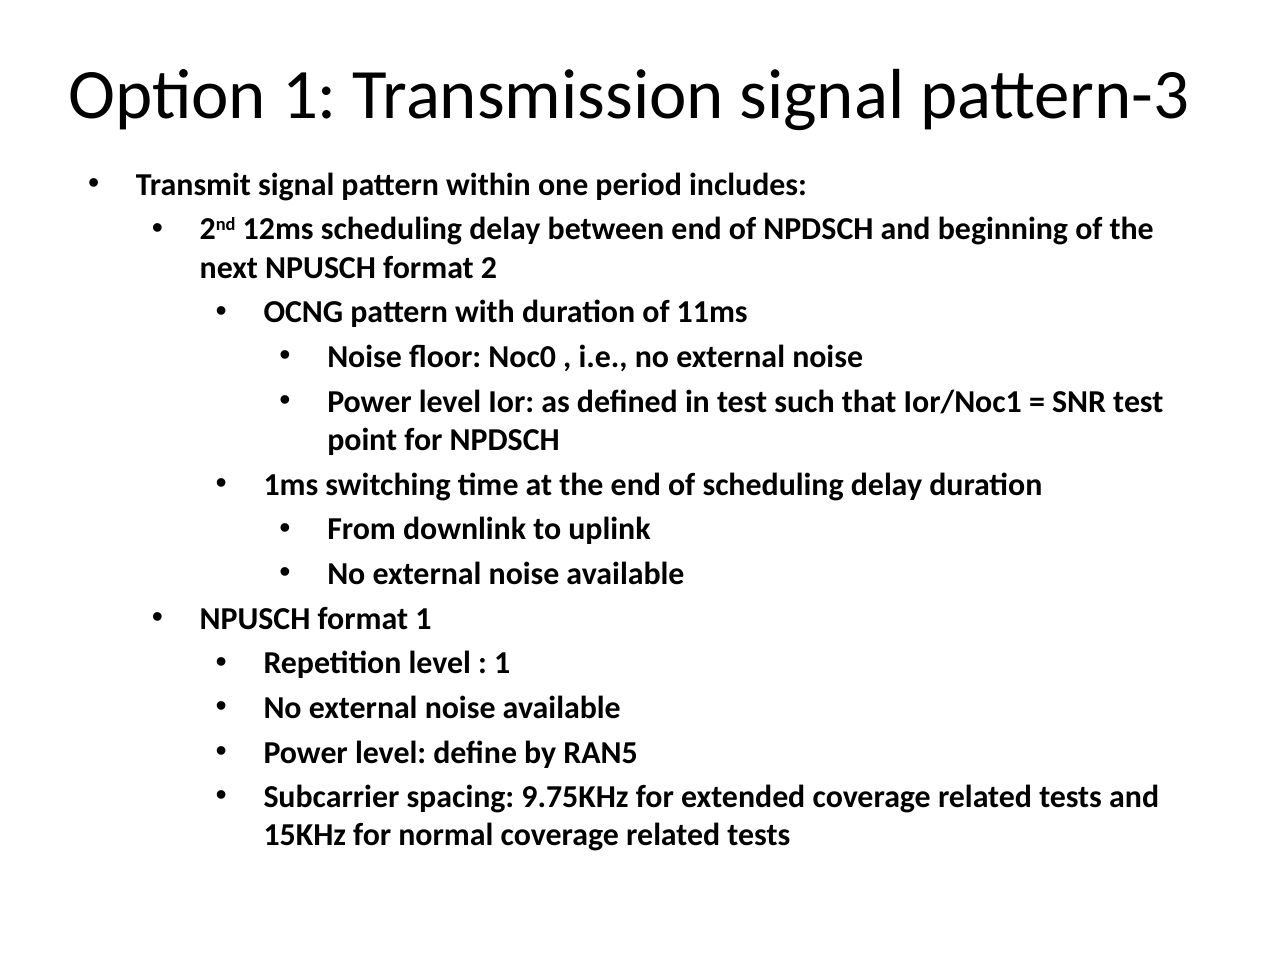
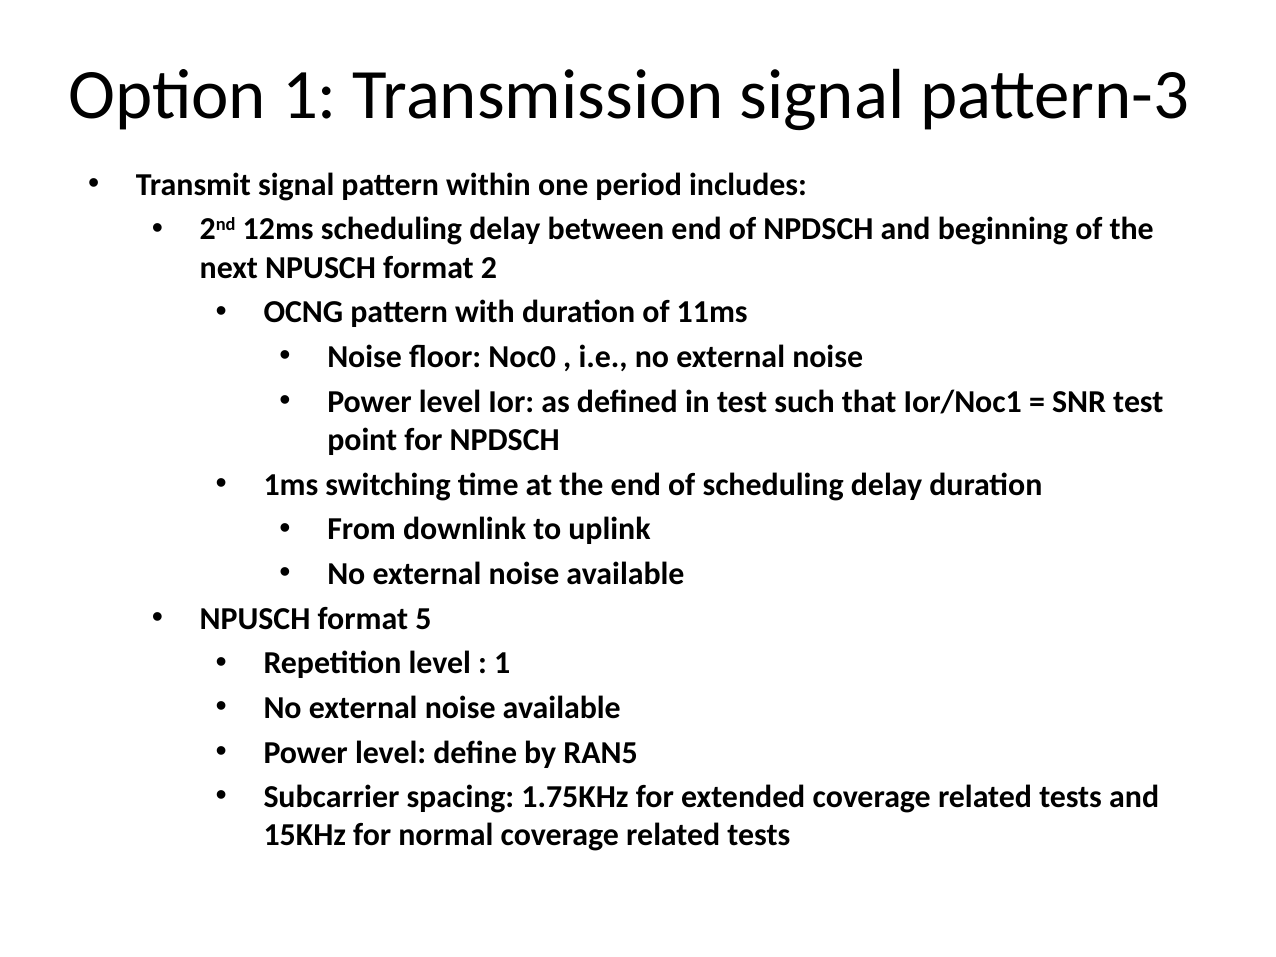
format 1: 1 -> 5
9.75KHz: 9.75KHz -> 1.75KHz
